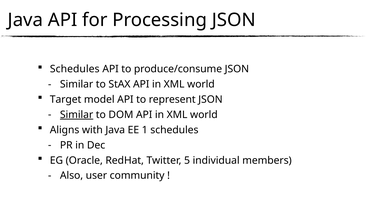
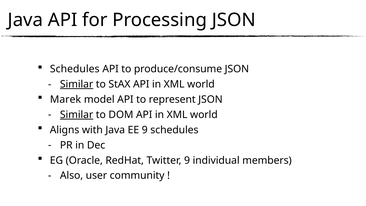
Similar at (77, 84) underline: none -> present
Target: Target -> Marek
EE 1: 1 -> 9
Twitter 5: 5 -> 9
